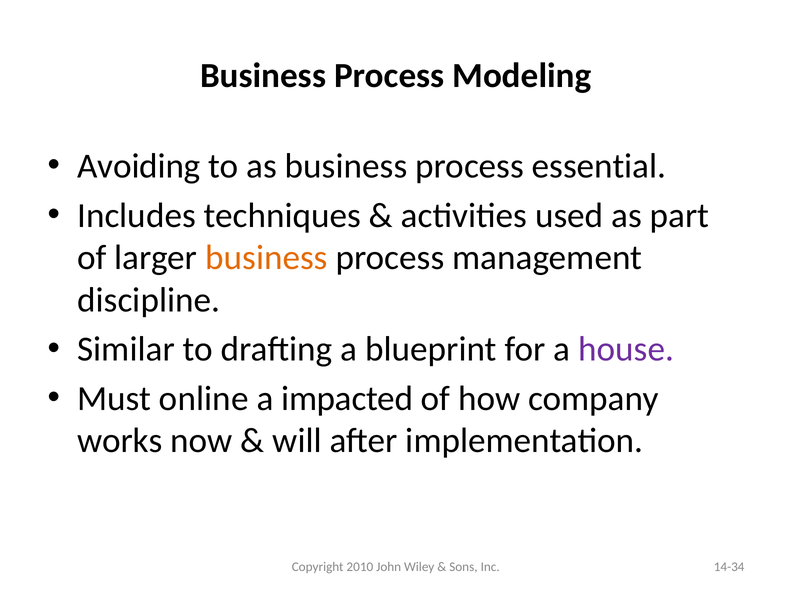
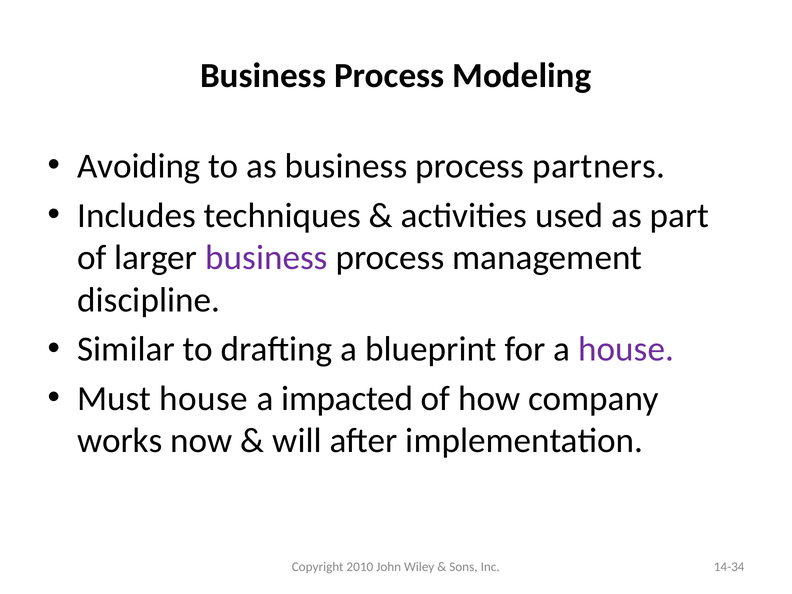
essential: essential -> partners
business at (266, 258) colour: orange -> purple
Must online: online -> house
